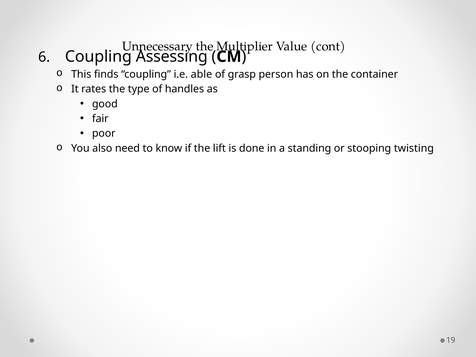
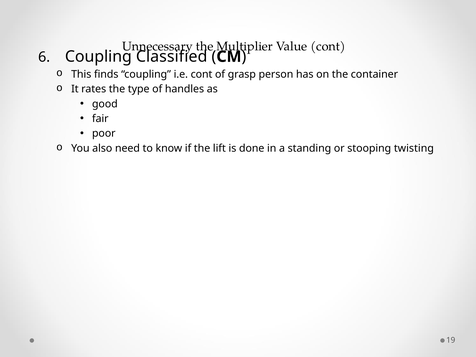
Assessing: Assessing -> Classified
i.e able: able -> cont
